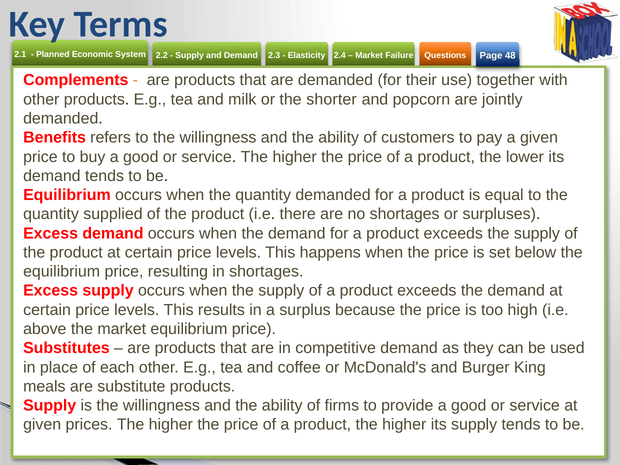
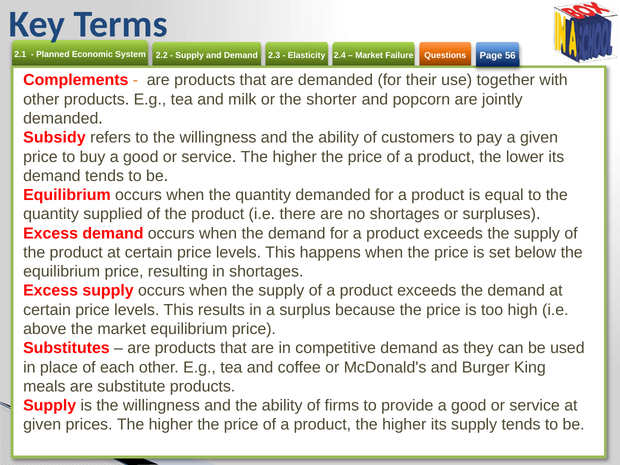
48: 48 -> 56
Benefits: Benefits -> Subsidy
